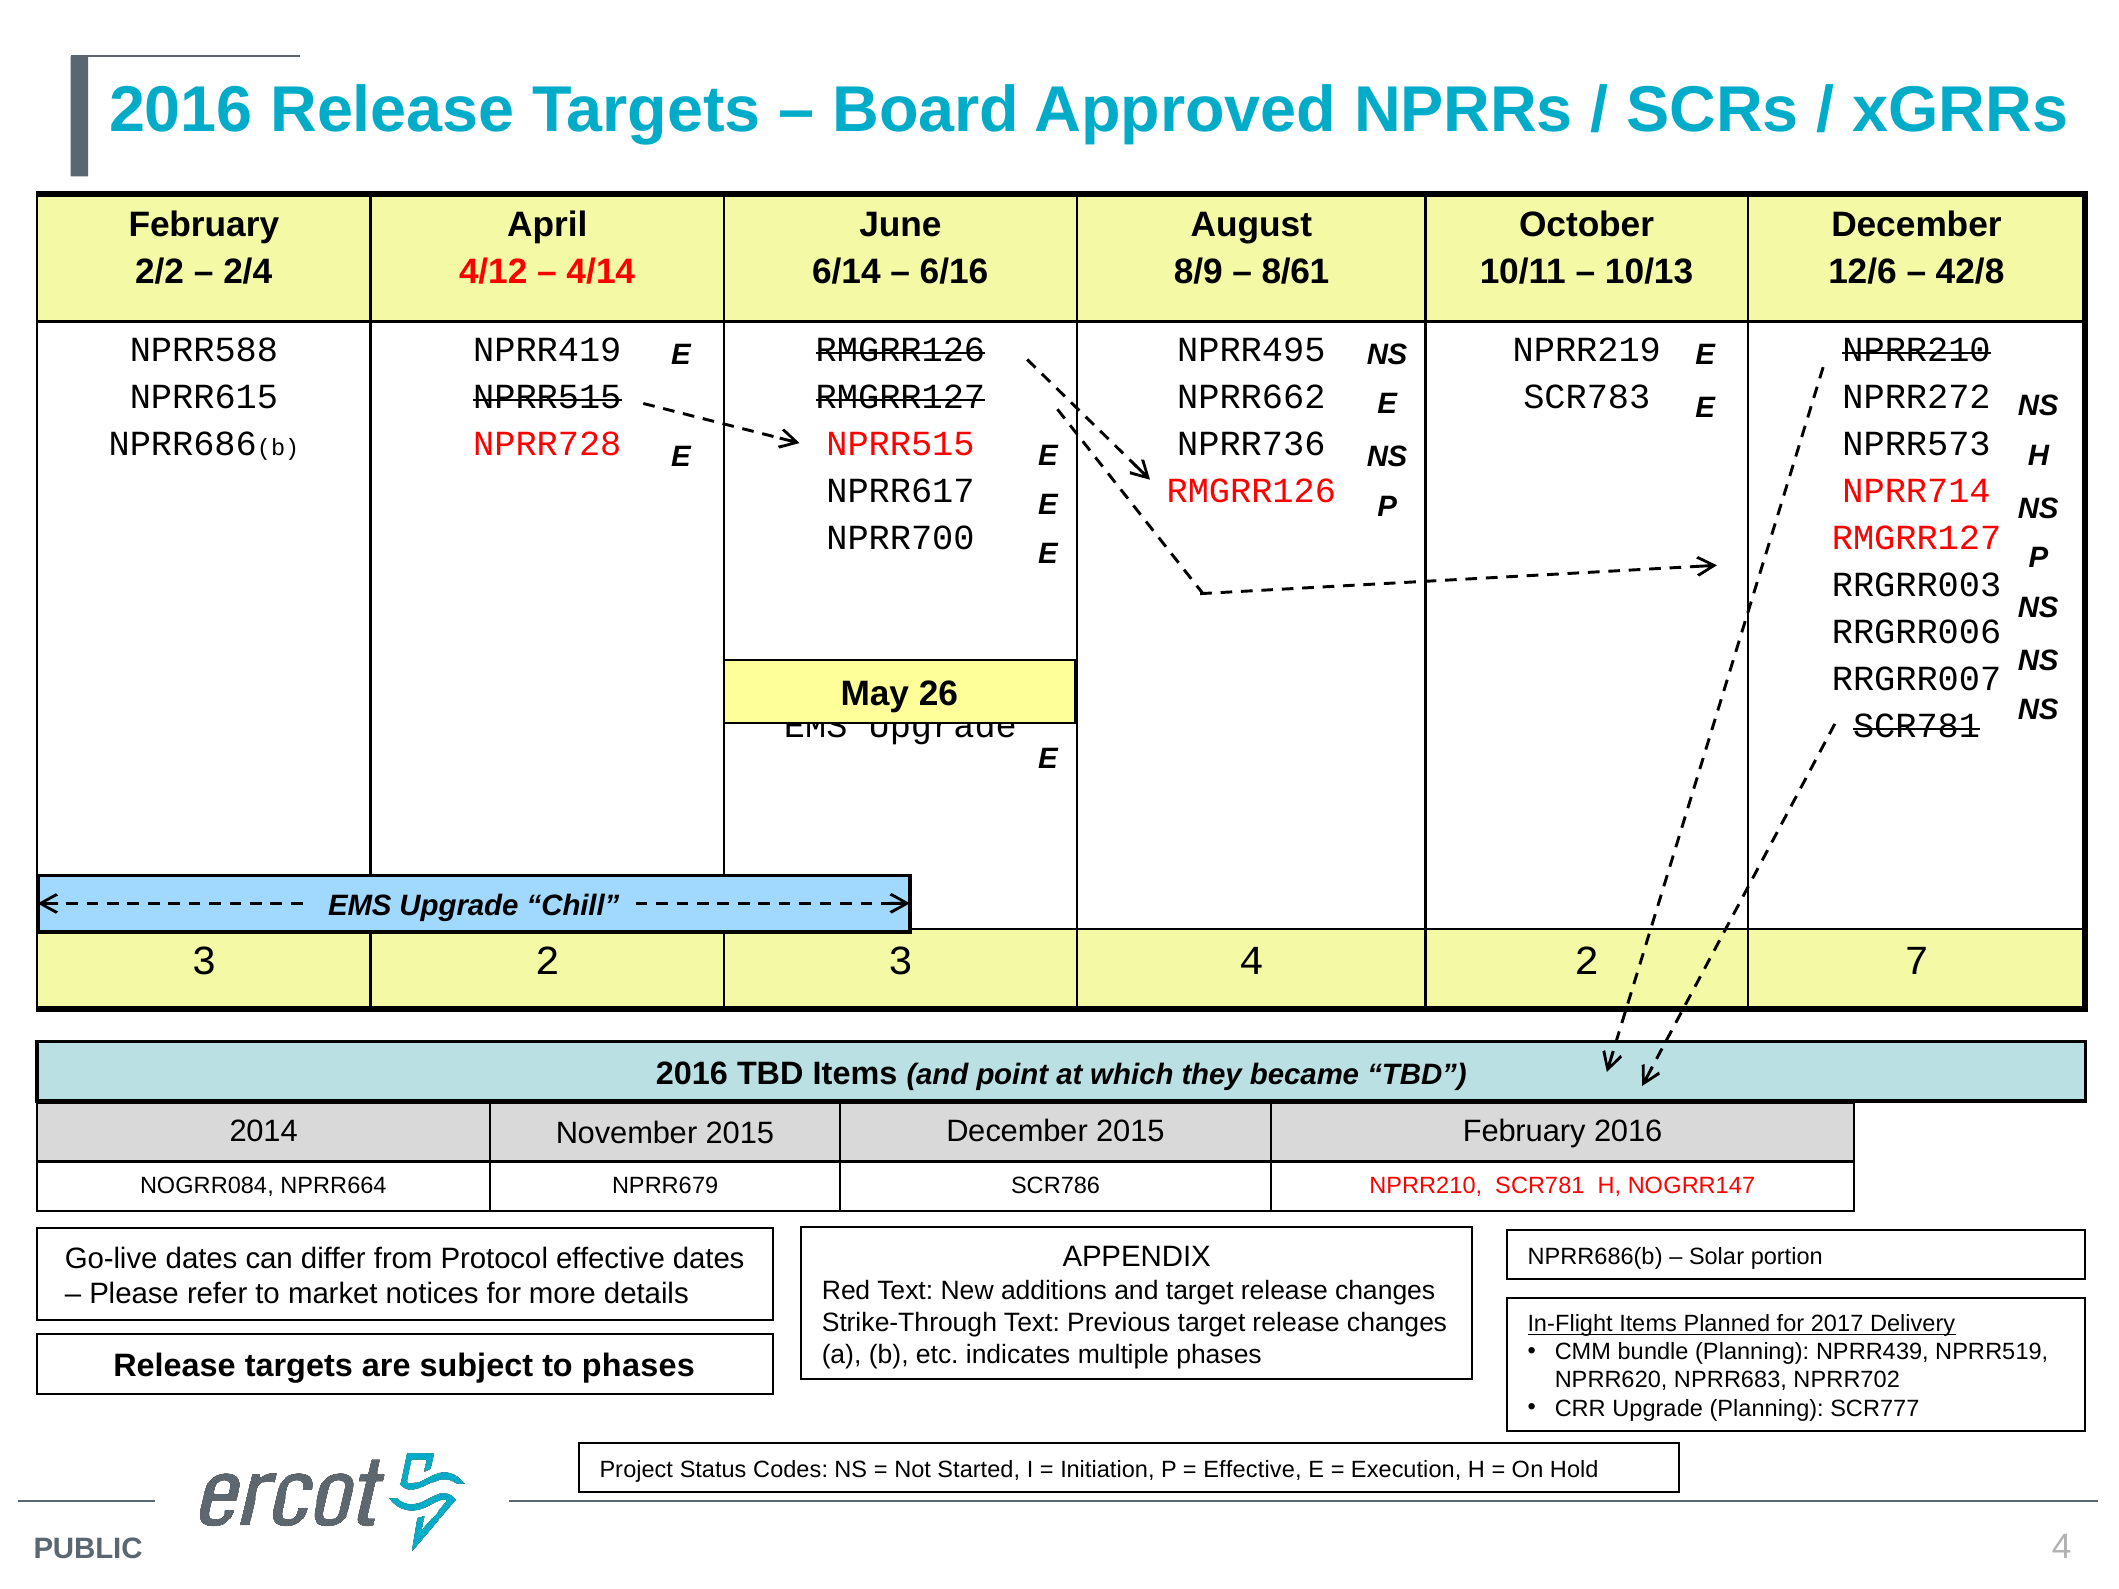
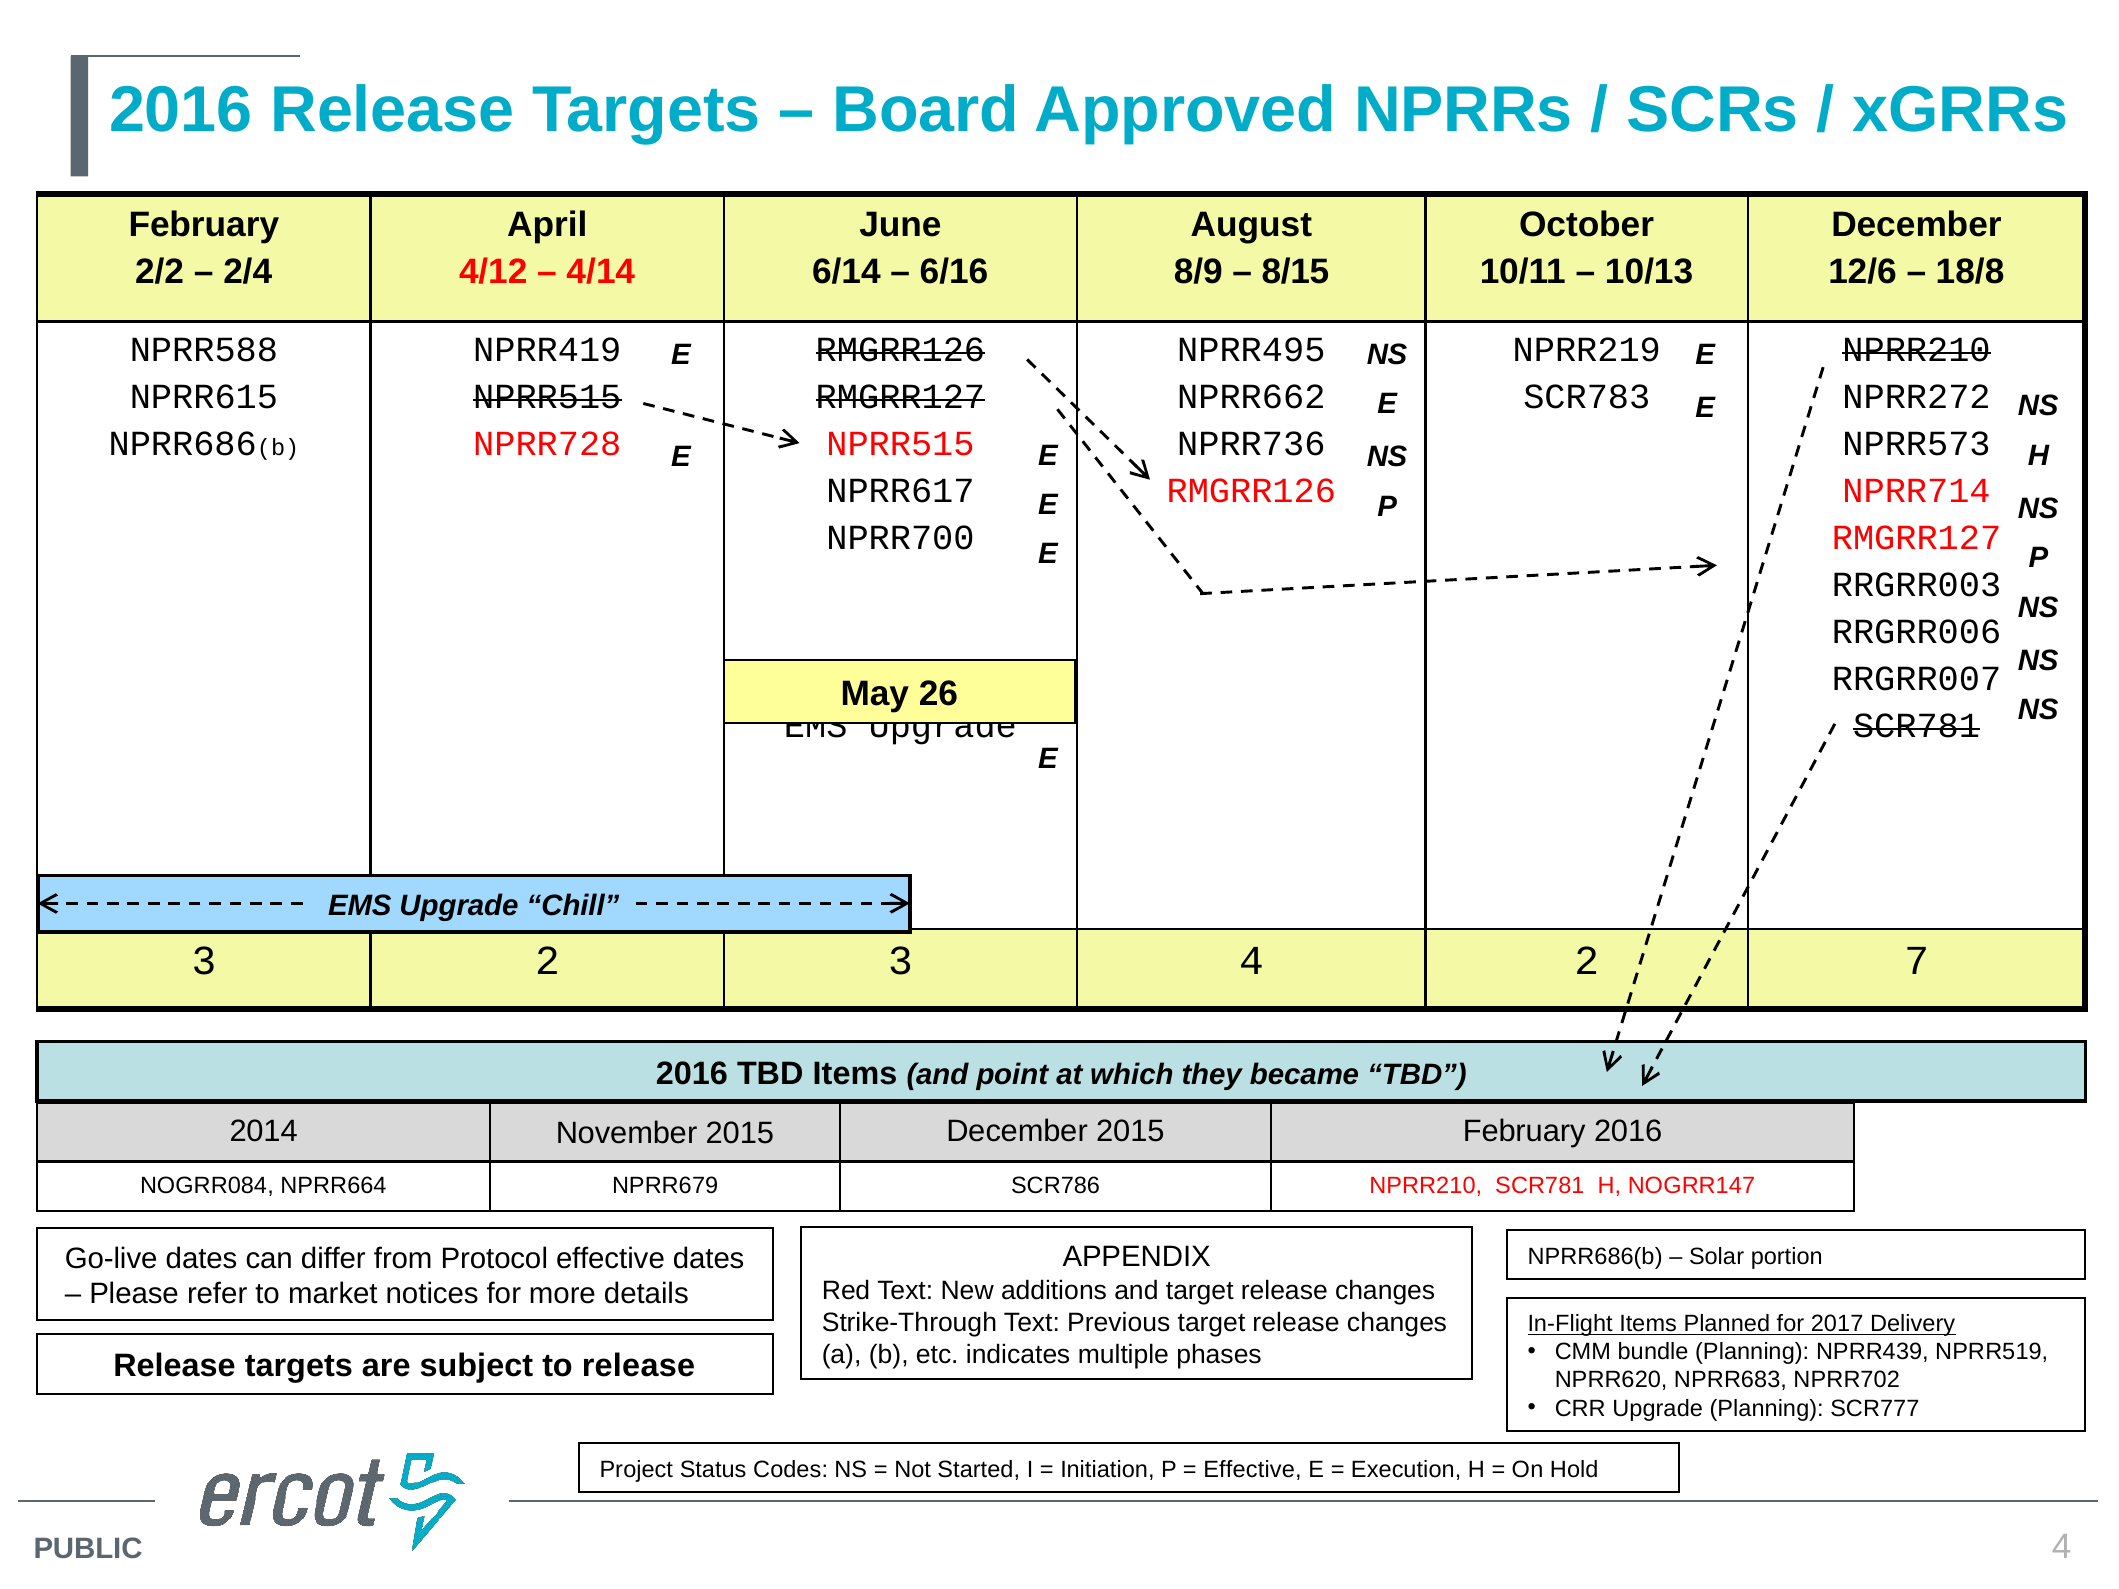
8/61: 8/61 -> 8/15
42/8: 42/8 -> 18/8
to phases: phases -> release
